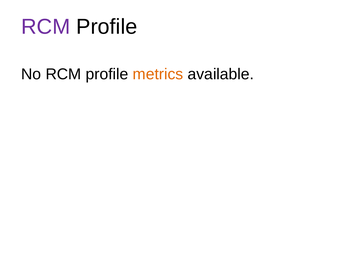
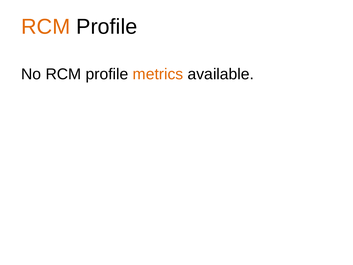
RCM at (46, 27) colour: purple -> orange
